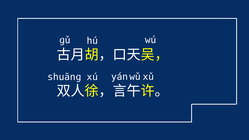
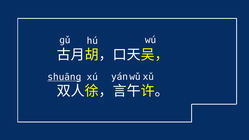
shuānɡ underline: none -> present
